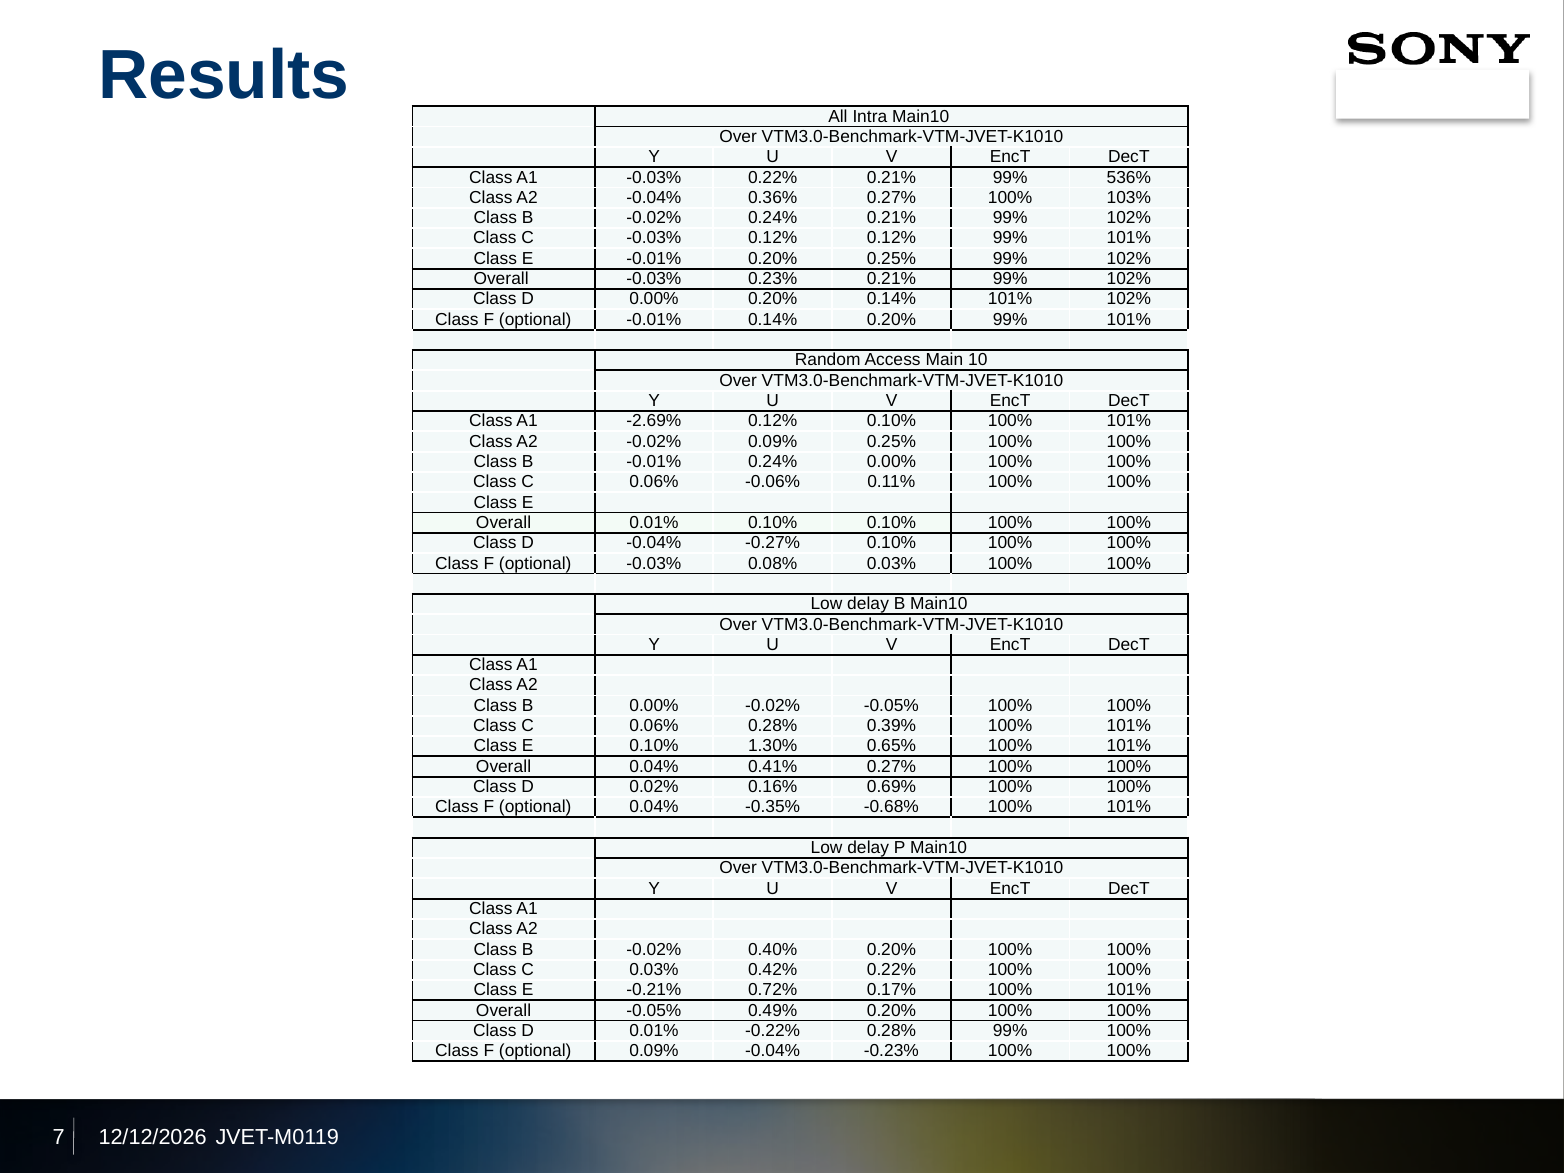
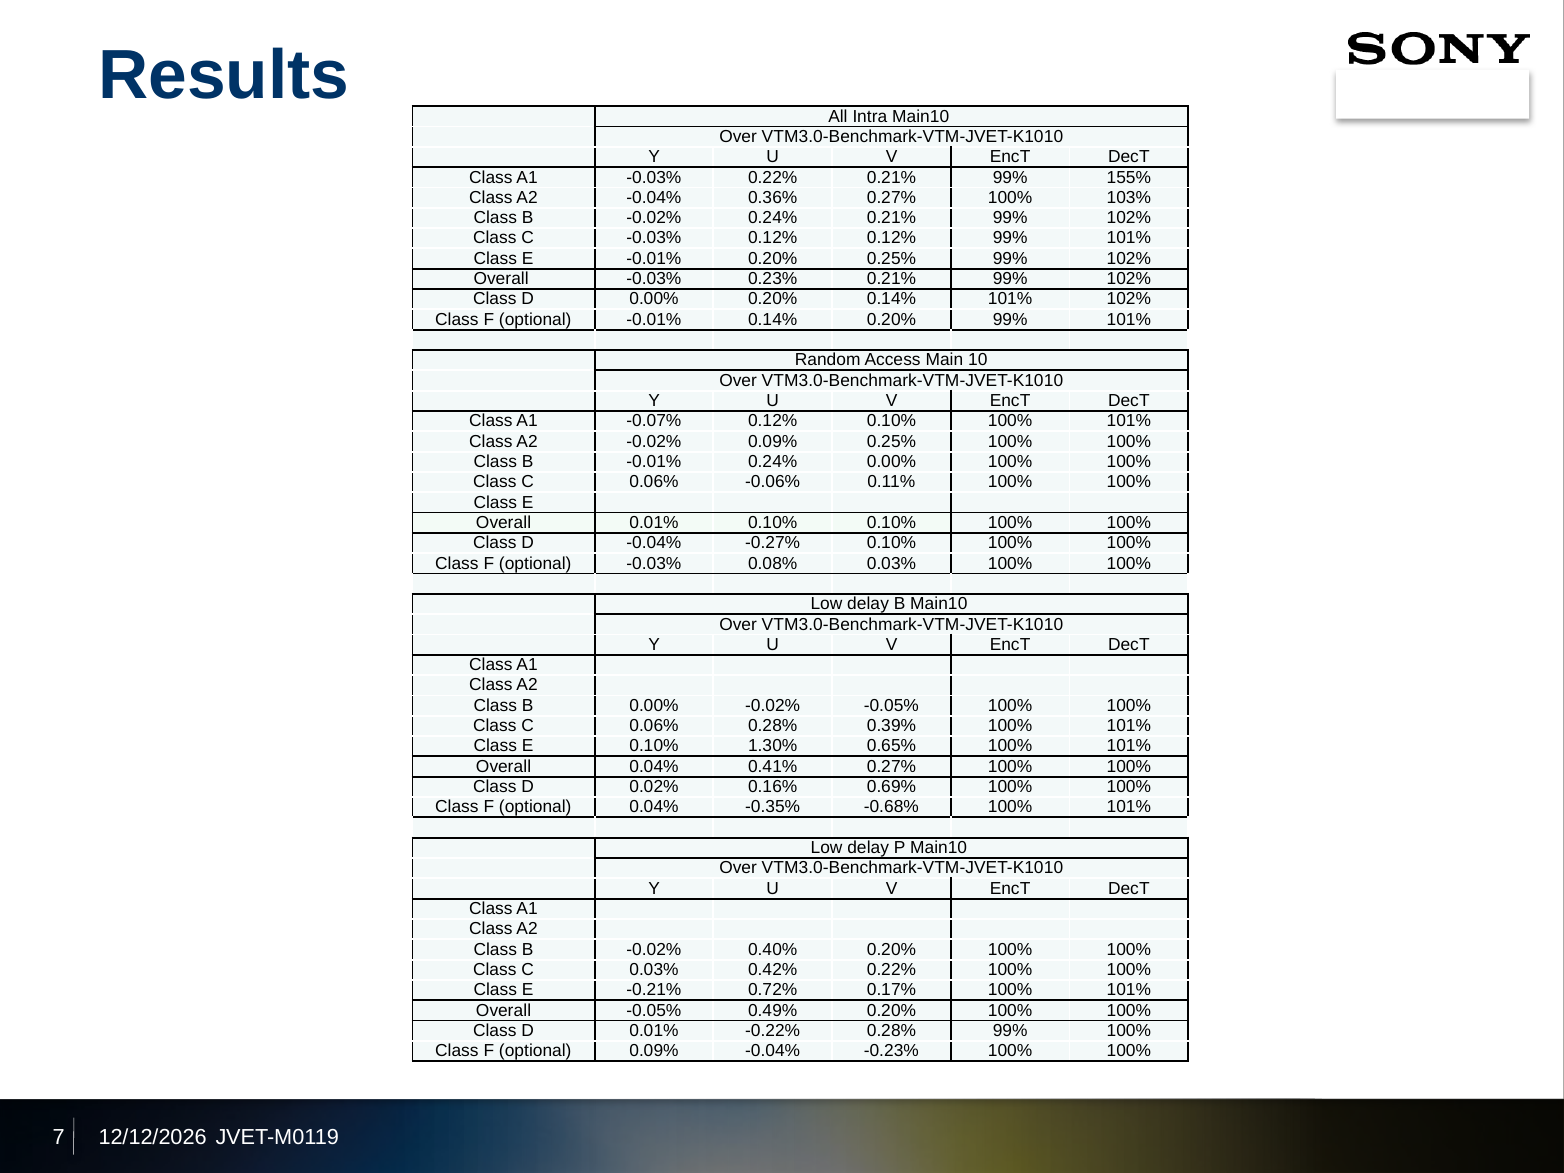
536%: 536% -> 155%
-2.69%: -2.69% -> -0.07%
